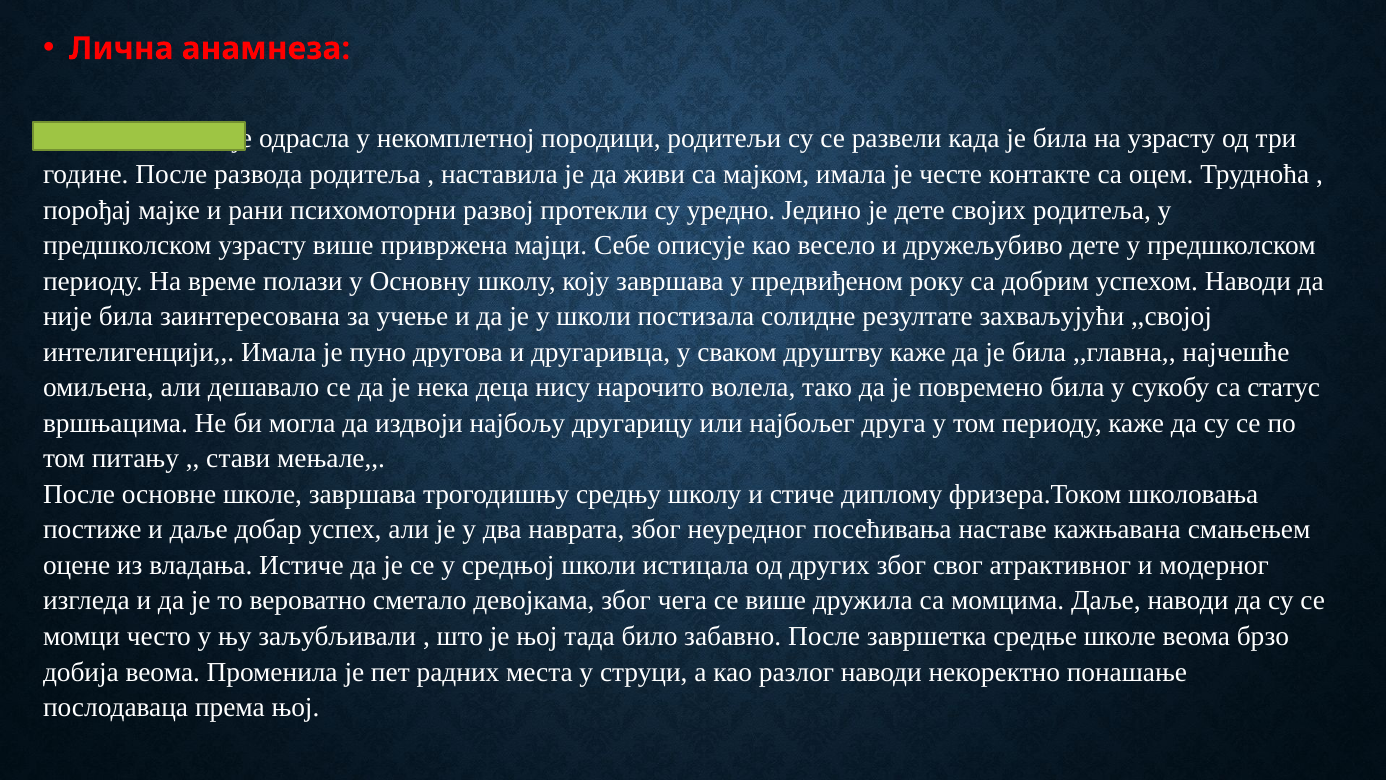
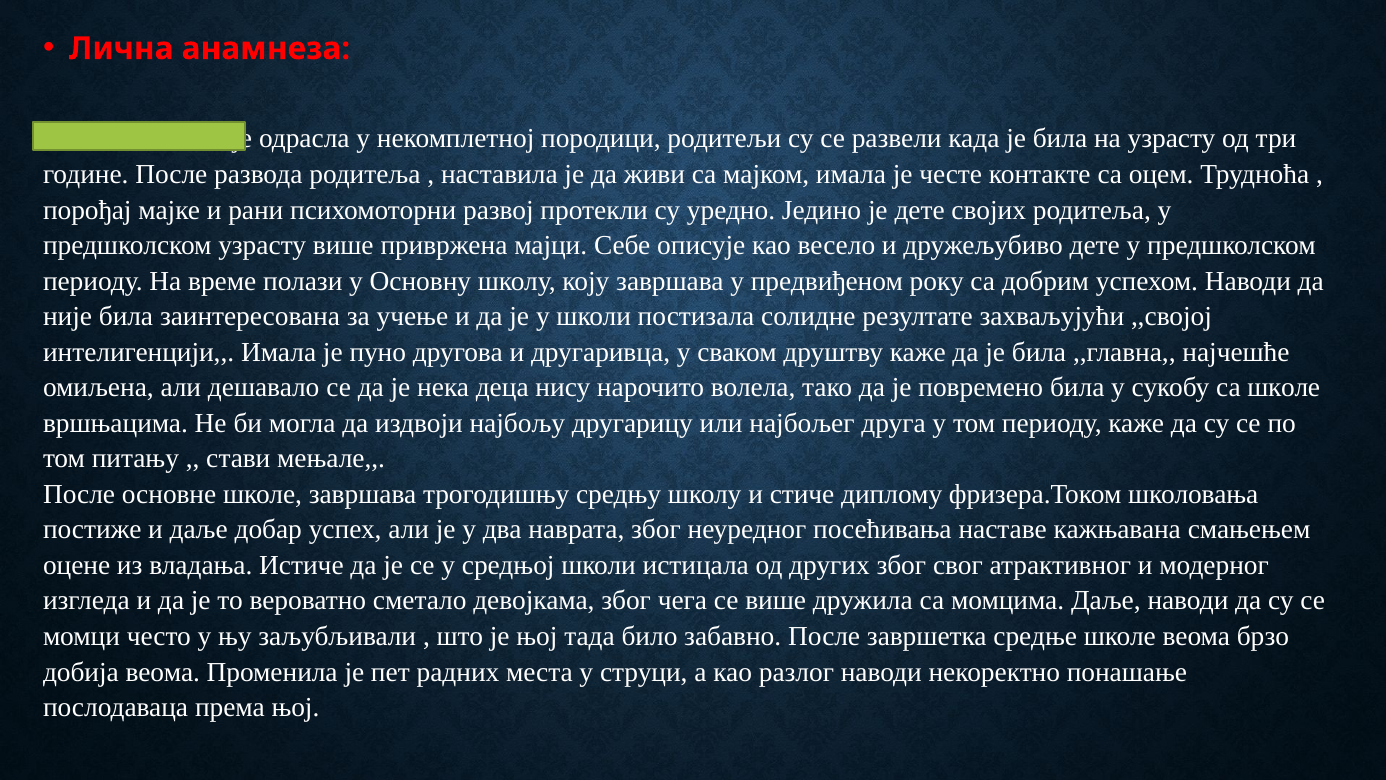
са статус: статус -> школе
